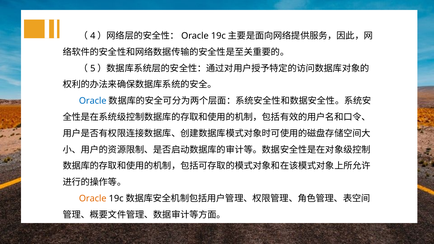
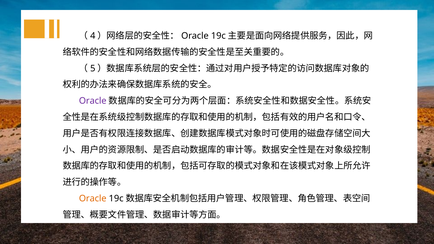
Oracle at (93, 101) colour: blue -> purple
